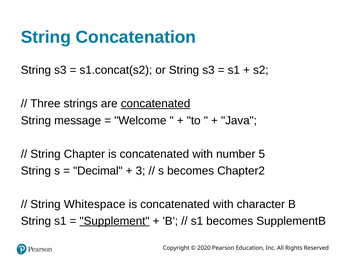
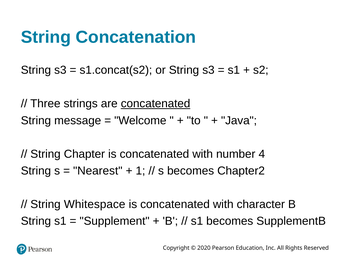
5: 5 -> 4
Decimal: Decimal -> Nearest
3: 3 -> 1
Supplement underline: present -> none
